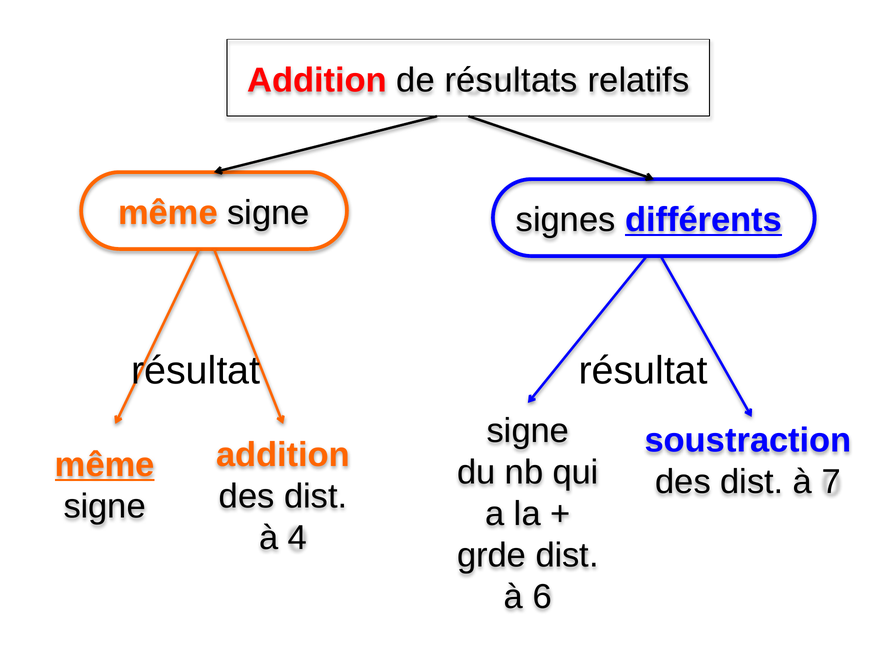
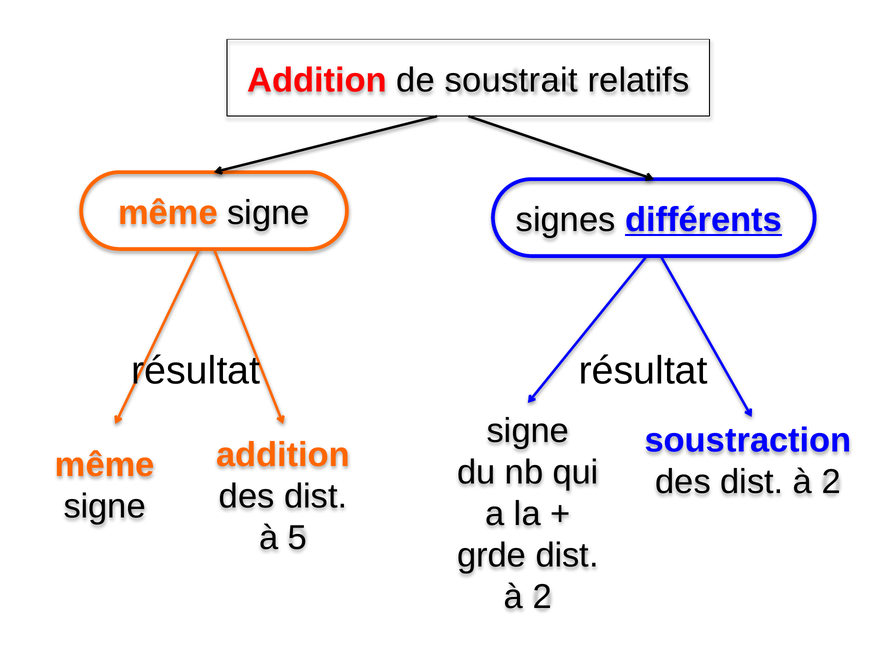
résultats: résultats -> soustrait
même at (105, 465) underline: present -> none
des dist à 7: 7 -> 2
4: 4 -> 5
6 at (542, 597): 6 -> 2
